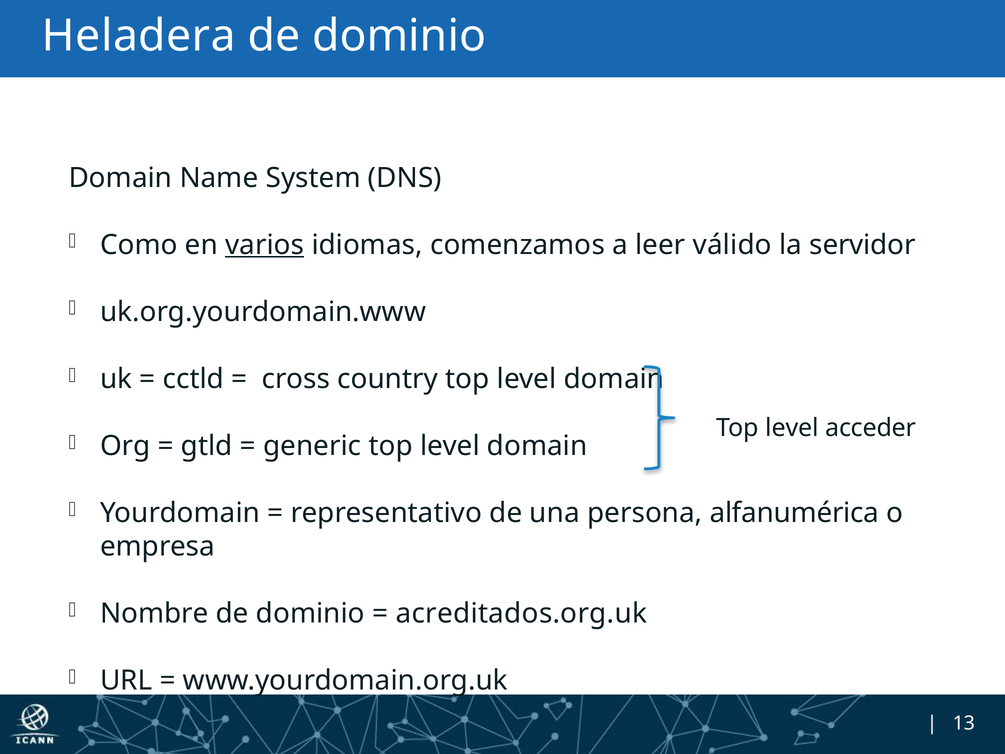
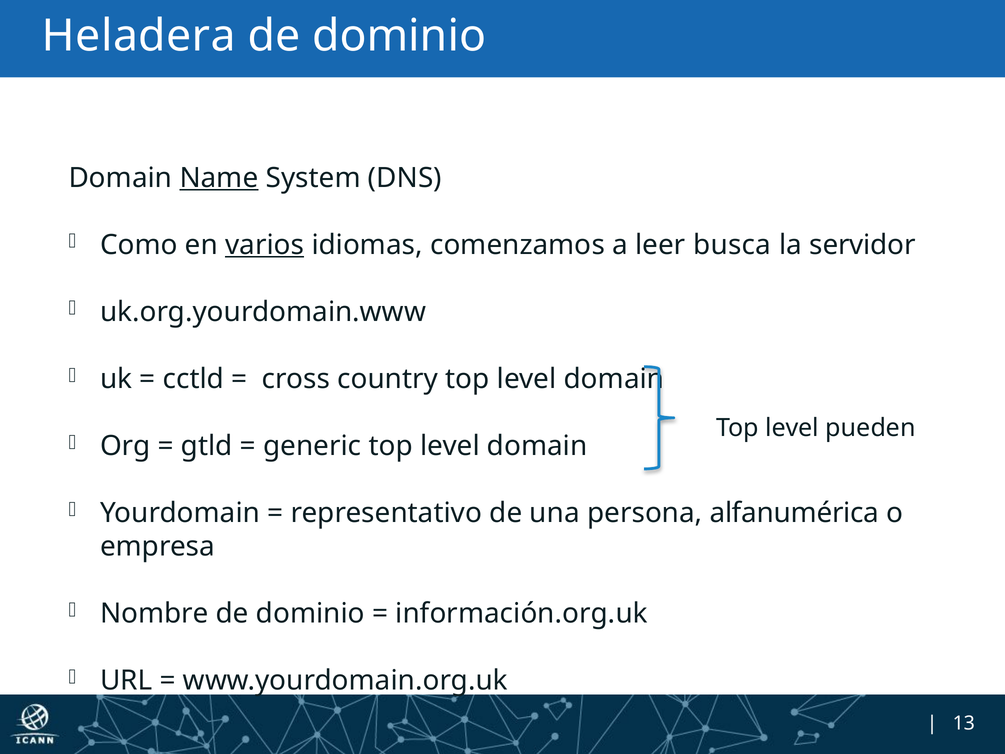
Name underline: none -> present
válido: válido -> busca
acceder: acceder -> pueden
acreditados.org.uk: acreditados.org.uk -> información.org.uk
